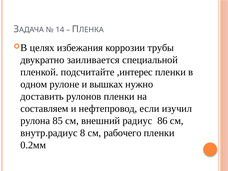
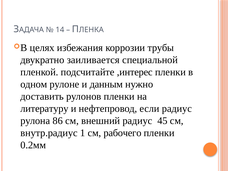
вышках: вышках -> данным
составляем: составляем -> литературу
если изучил: изучил -> радиус
85: 85 -> 86
86: 86 -> 45
8: 8 -> 1
